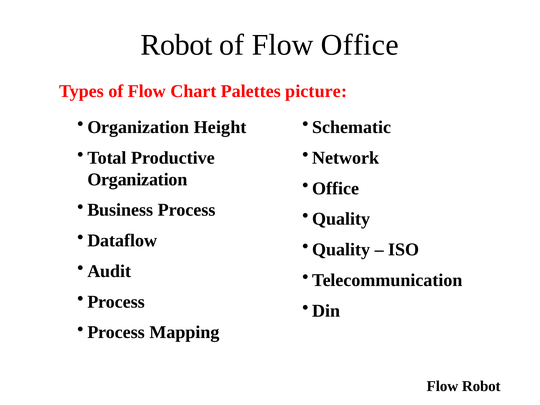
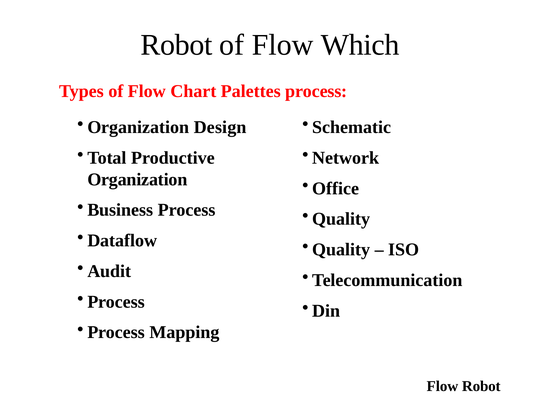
Flow Office: Office -> Which
Palettes picture: picture -> process
Height: Height -> Design
